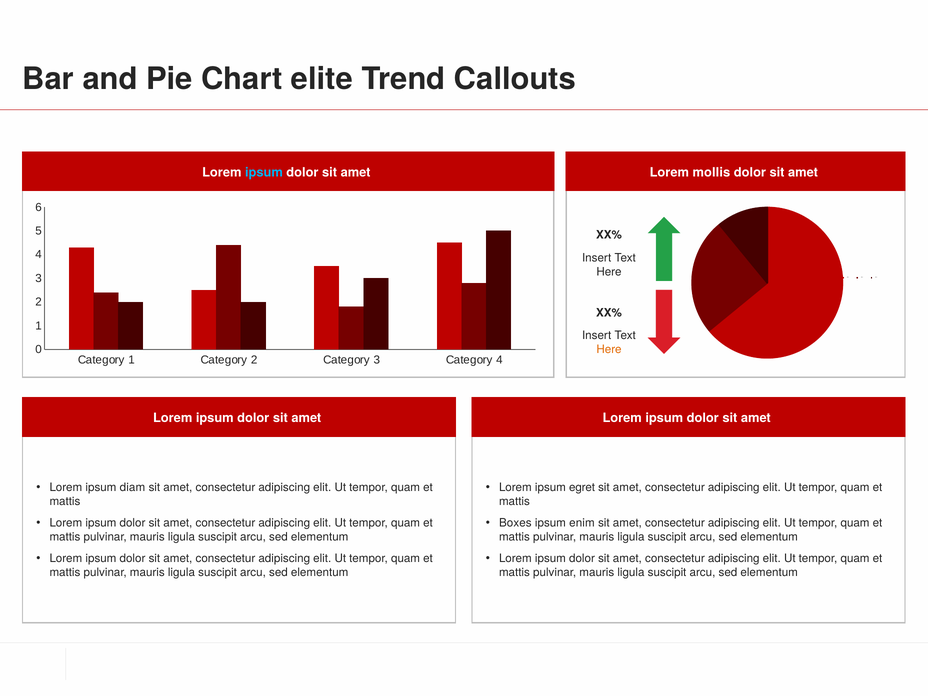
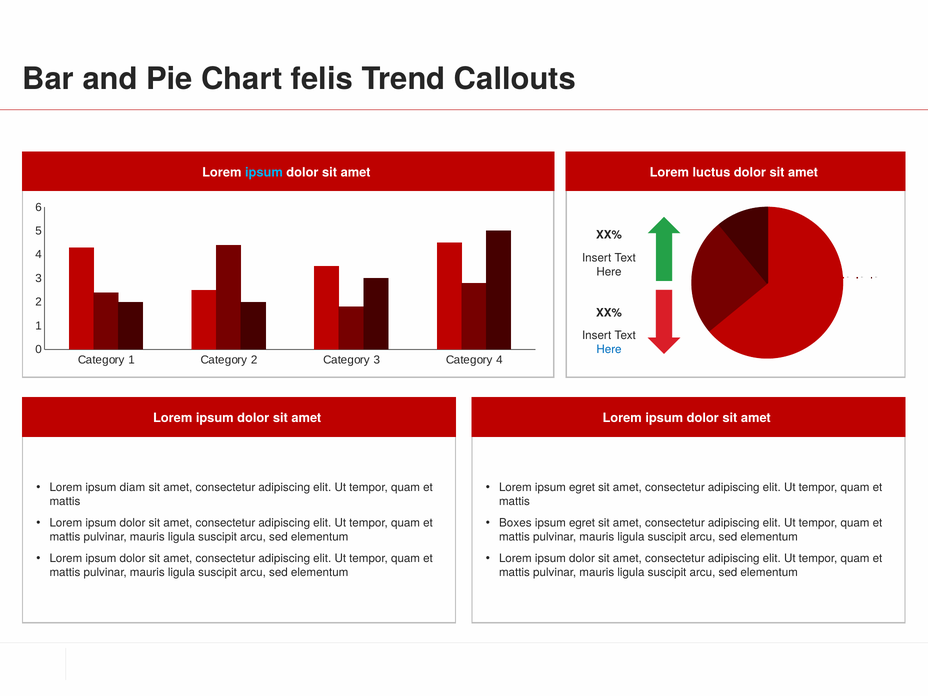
elite: elite -> felis
mollis: mollis -> luctus
Here at (609, 349) colour: orange -> blue
enim at (582, 523): enim -> egret
